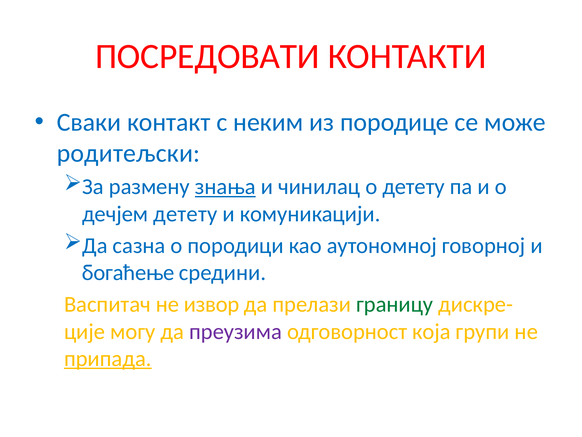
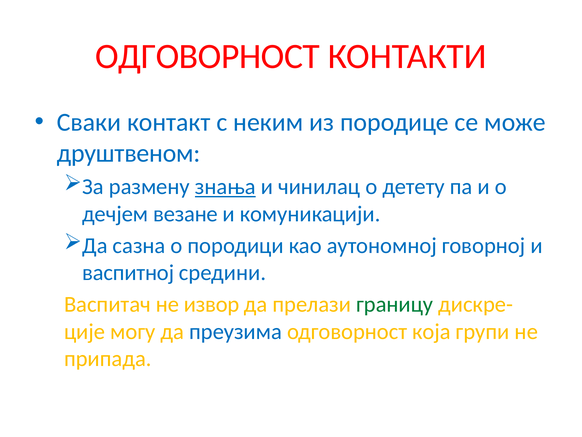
ПОСРЕДОВАТИ at (207, 56): ПОСРЕДОВАТИ -> ОДГОВОРНОСТ
родитељски: родитељски -> друштвеном
дечјем детету: детету -> везане
богаћење: богаћење -> васпитној
преузима colour: purple -> blue
припада underline: present -> none
